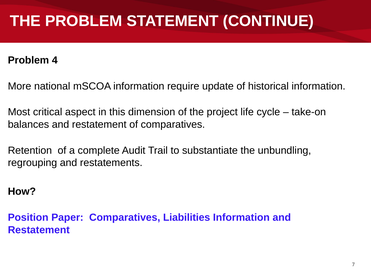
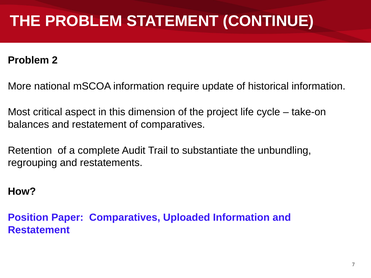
4: 4 -> 2
Liabilities: Liabilities -> Uploaded
